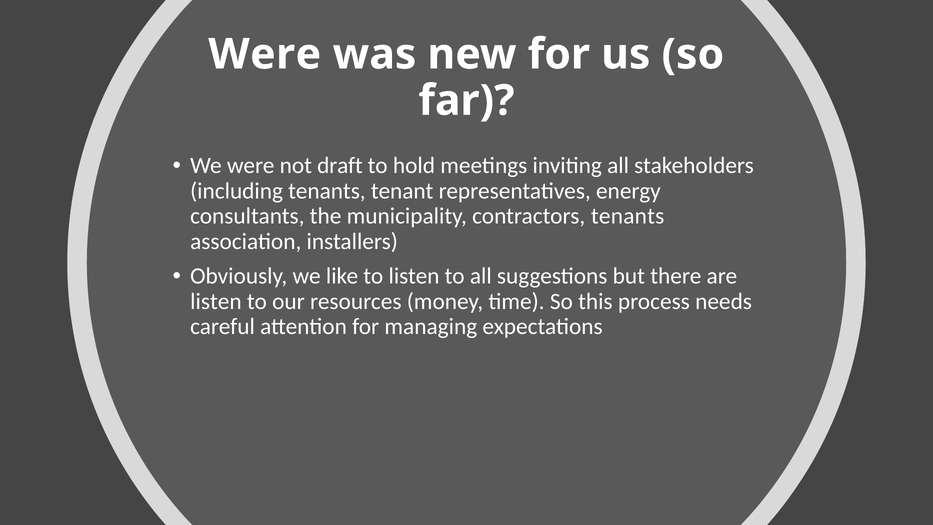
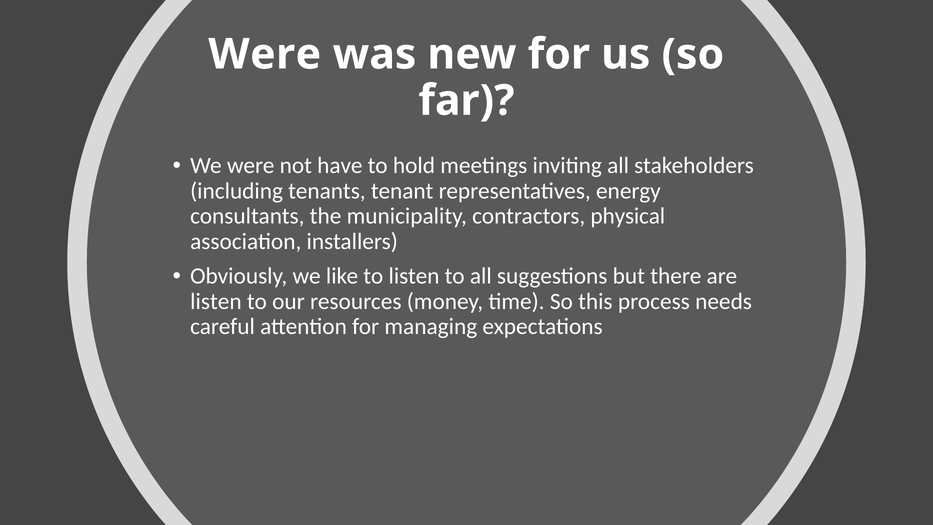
draft: draft -> have
contractors tenants: tenants -> physical
